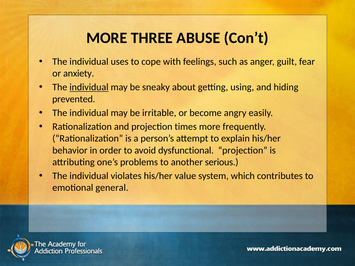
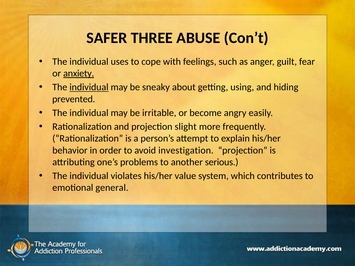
MORE at (107, 38): MORE -> SAFER
anxiety underline: none -> present
times: times -> slight
dysfunctional: dysfunctional -> investigation
